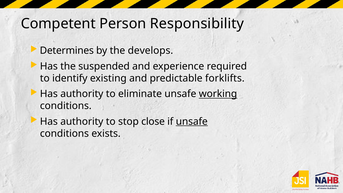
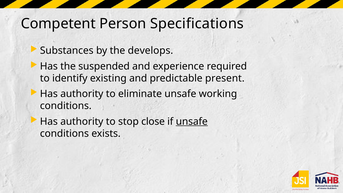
Responsibility: Responsibility -> Specifications
Determines: Determines -> Substances
forklifts: forklifts -> present
working underline: present -> none
